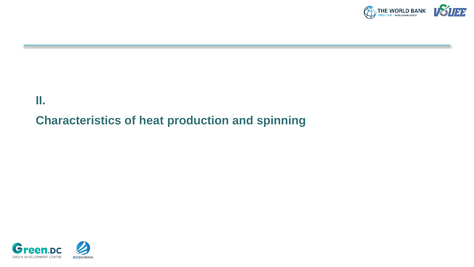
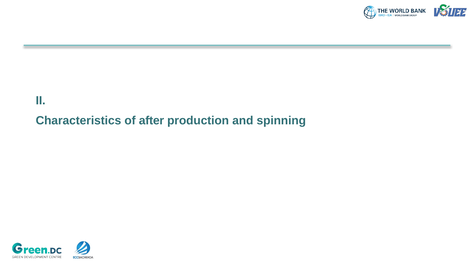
heat: heat -> after
